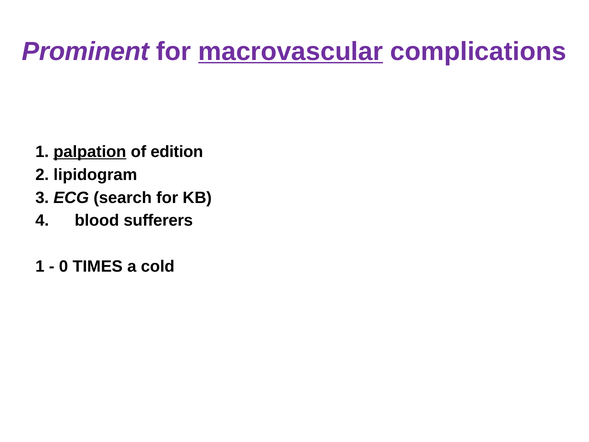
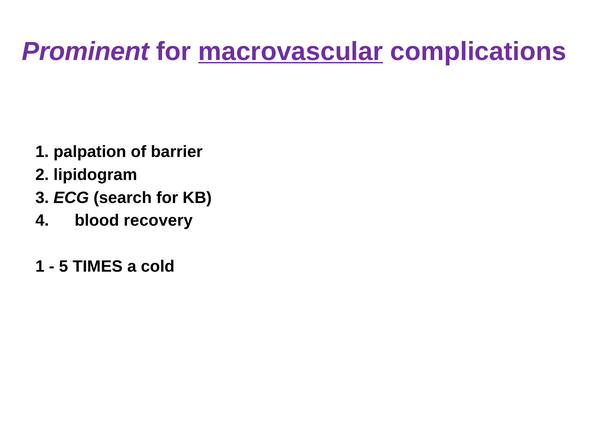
palpation underline: present -> none
edition: edition -> barrier
sufferers: sufferers -> recovery
0: 0 -> 5
